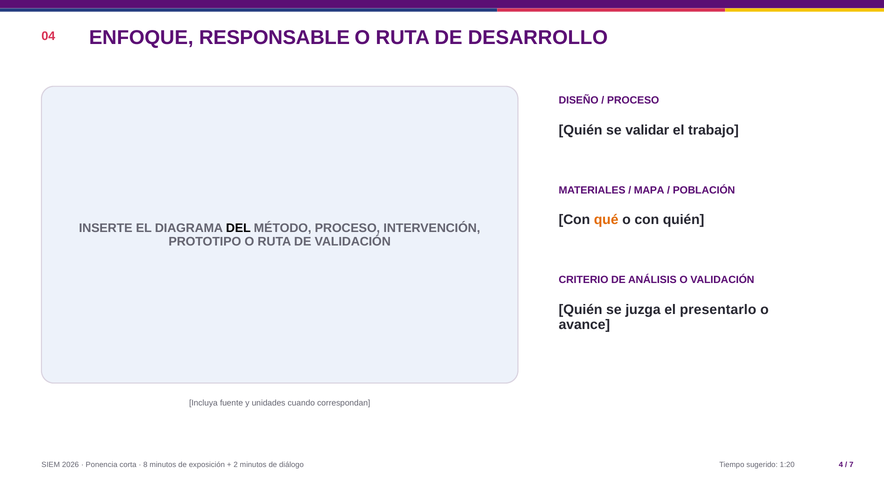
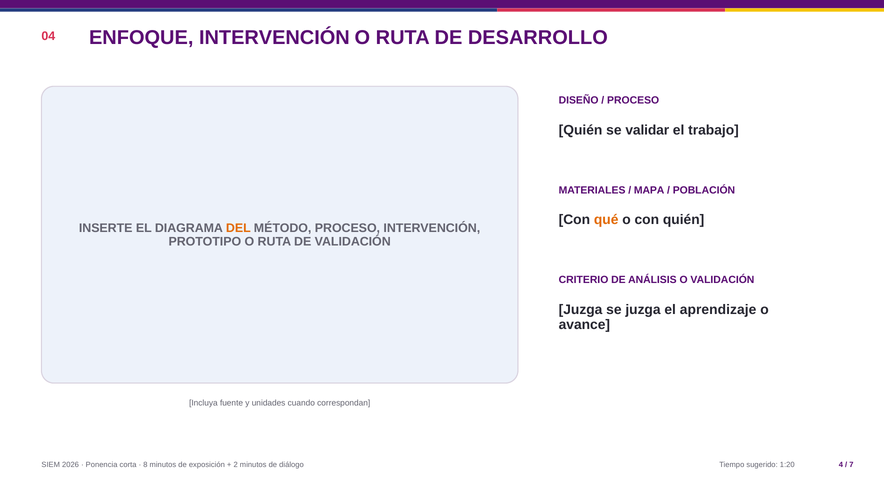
ENFOQUE RESPONSABLE: RESPONSABLE -> INTERVENCIÓN
DEL colour: black -> orange
Quién at (581, 310): Quién -> Juzga
presentarlo: presentarlo -> aprendizaje
